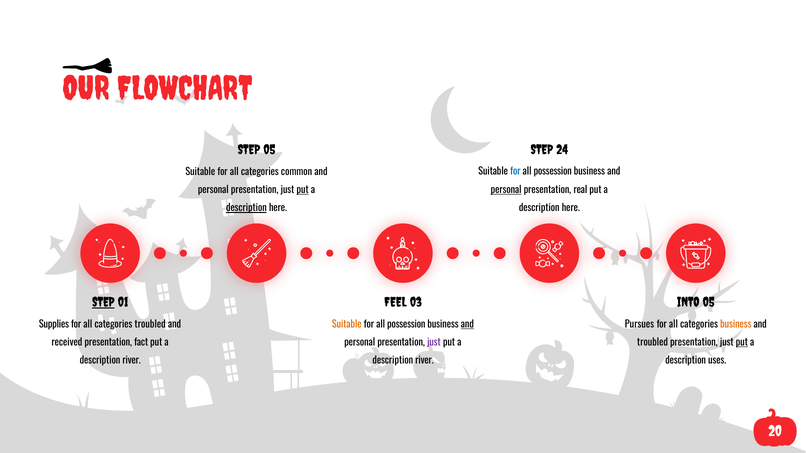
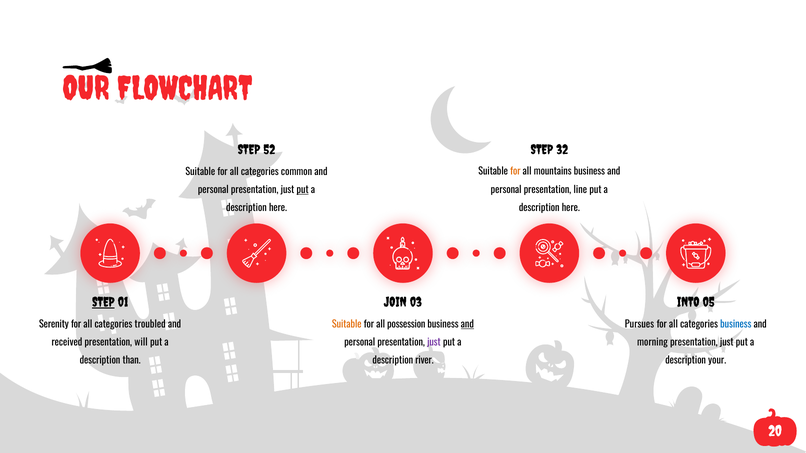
24: 24 -> 32
STEP 05: 05 -> 52
for at (515, 172) colour: blue -> orange
possession at (553, 172): possession -> mountains
personal at (506, 190) underline: present -> none
real: real -> line
description at (246, 208) underline: present -> none
FEEL: FEEL -> JOIN
Supplies: Supplies -> Serenity
business at (736, 325) colour: orange -> blue
fact: fact -> will
troubled at (652, 343): troubled -> morning
put at (742, 343) underline: present -> none
river at (132, 361): river -> than
uses: uses -> your
